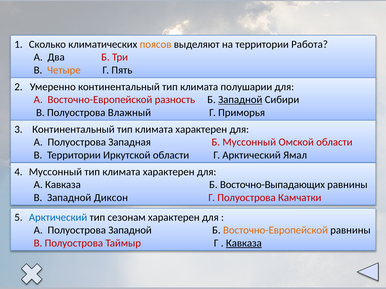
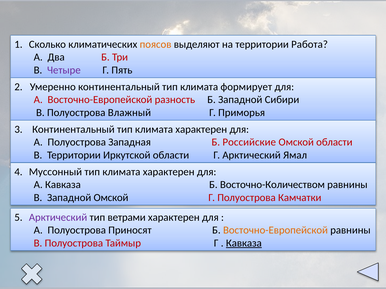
Четыре colour: orange -> purple
полушарии: полушарии -> формирует
Западной at (240, 100) underline: present -> none
Б Муссонный: Муссонный -> Российские
Восточно-Выпадающих: Восточно-Выпадающих -> Восточно-Количеством
Западной Диксон: Диксон -> Омской
Арктический at (58, 218) colour: blue -> purple
сезонам: сезонам -> ветрами
Полуострова Западной: Западной -> Приносят
